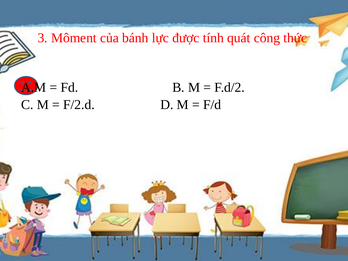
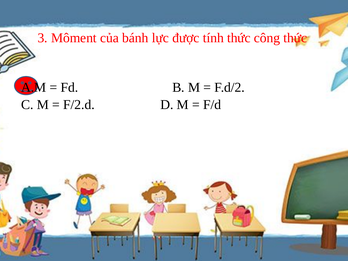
tính quát: quát -> thức
